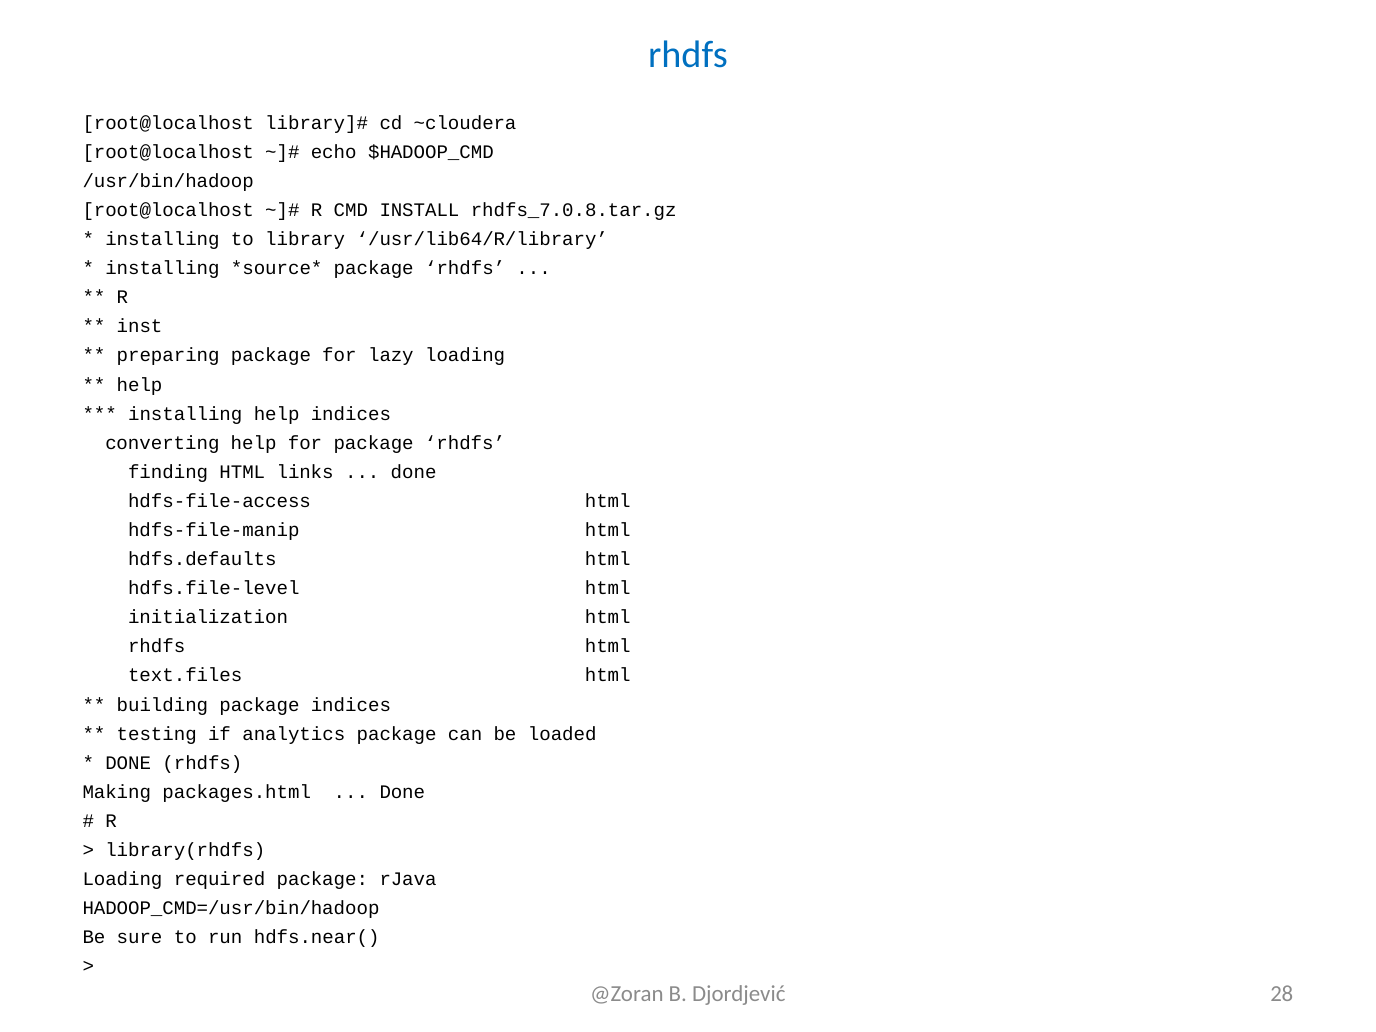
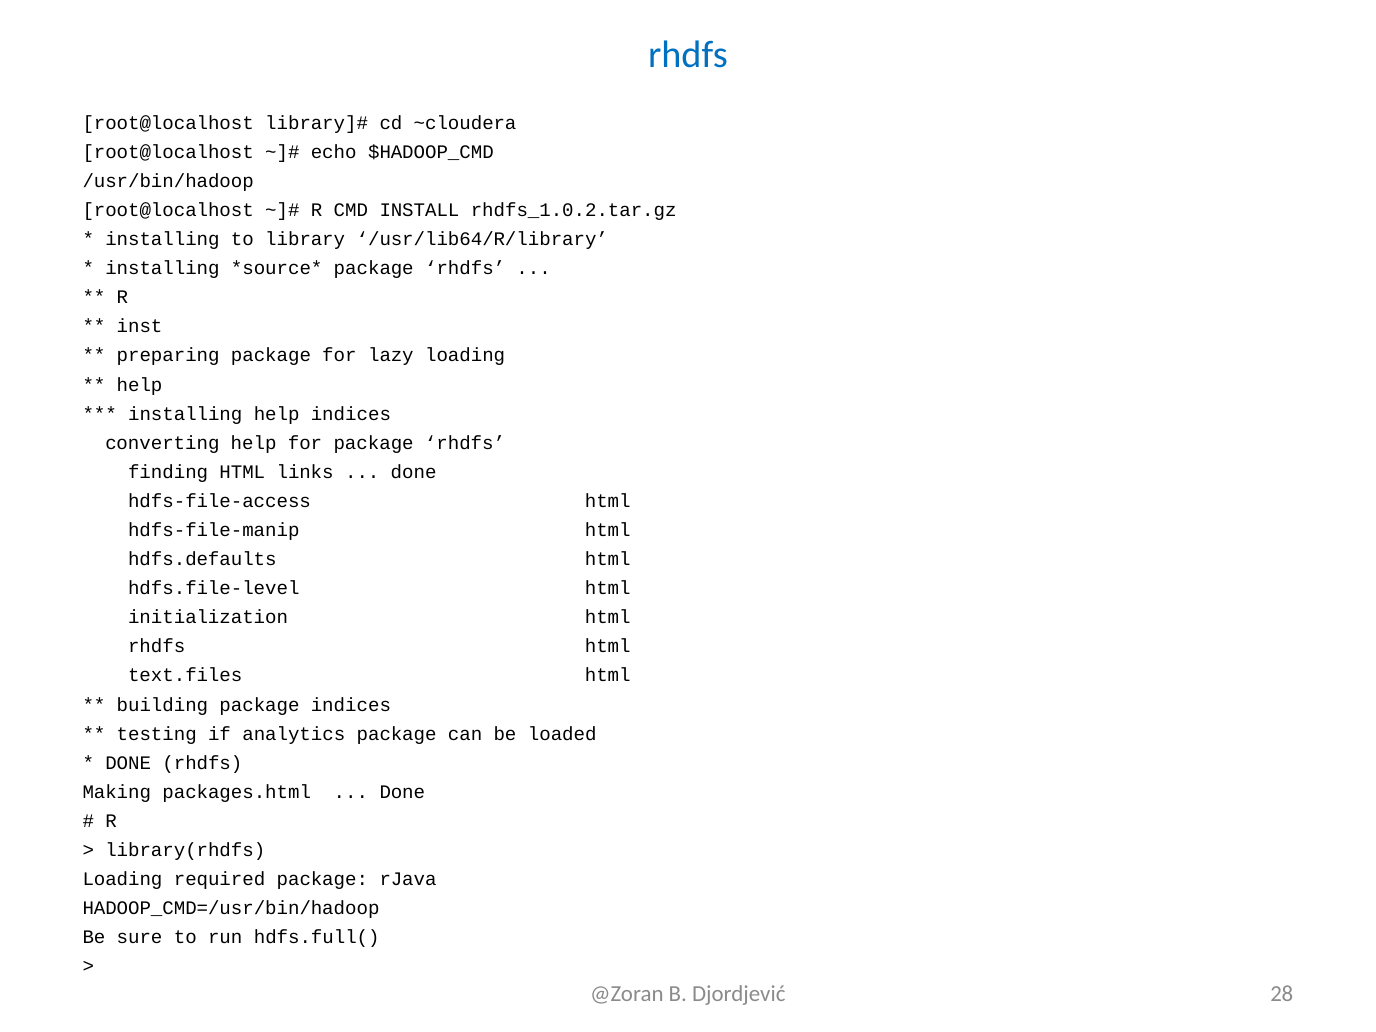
rhdfs_7.0.8.tar.gz: rhdfs_7.0.8.tar.gz -> rhdfs_1.0.2.tar.gz
hdfs.near(: hdfs.near( -> hdfs.full(
